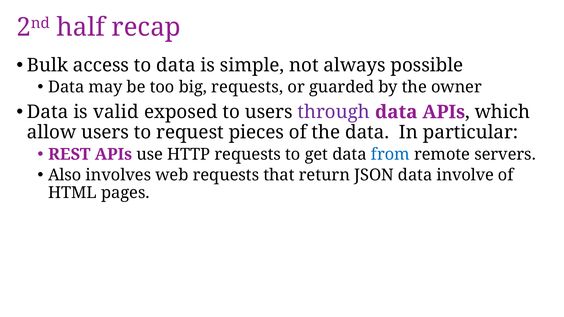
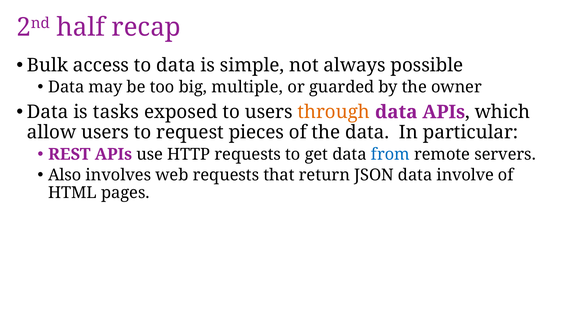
big requests: requests -> multiple
valid: valid -> tasks
through colour: purple -> orange
